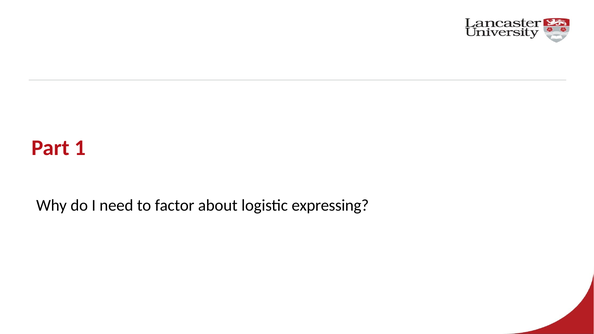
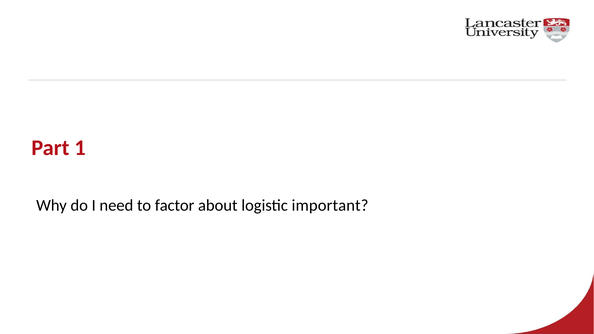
expressing: expressing -> important
